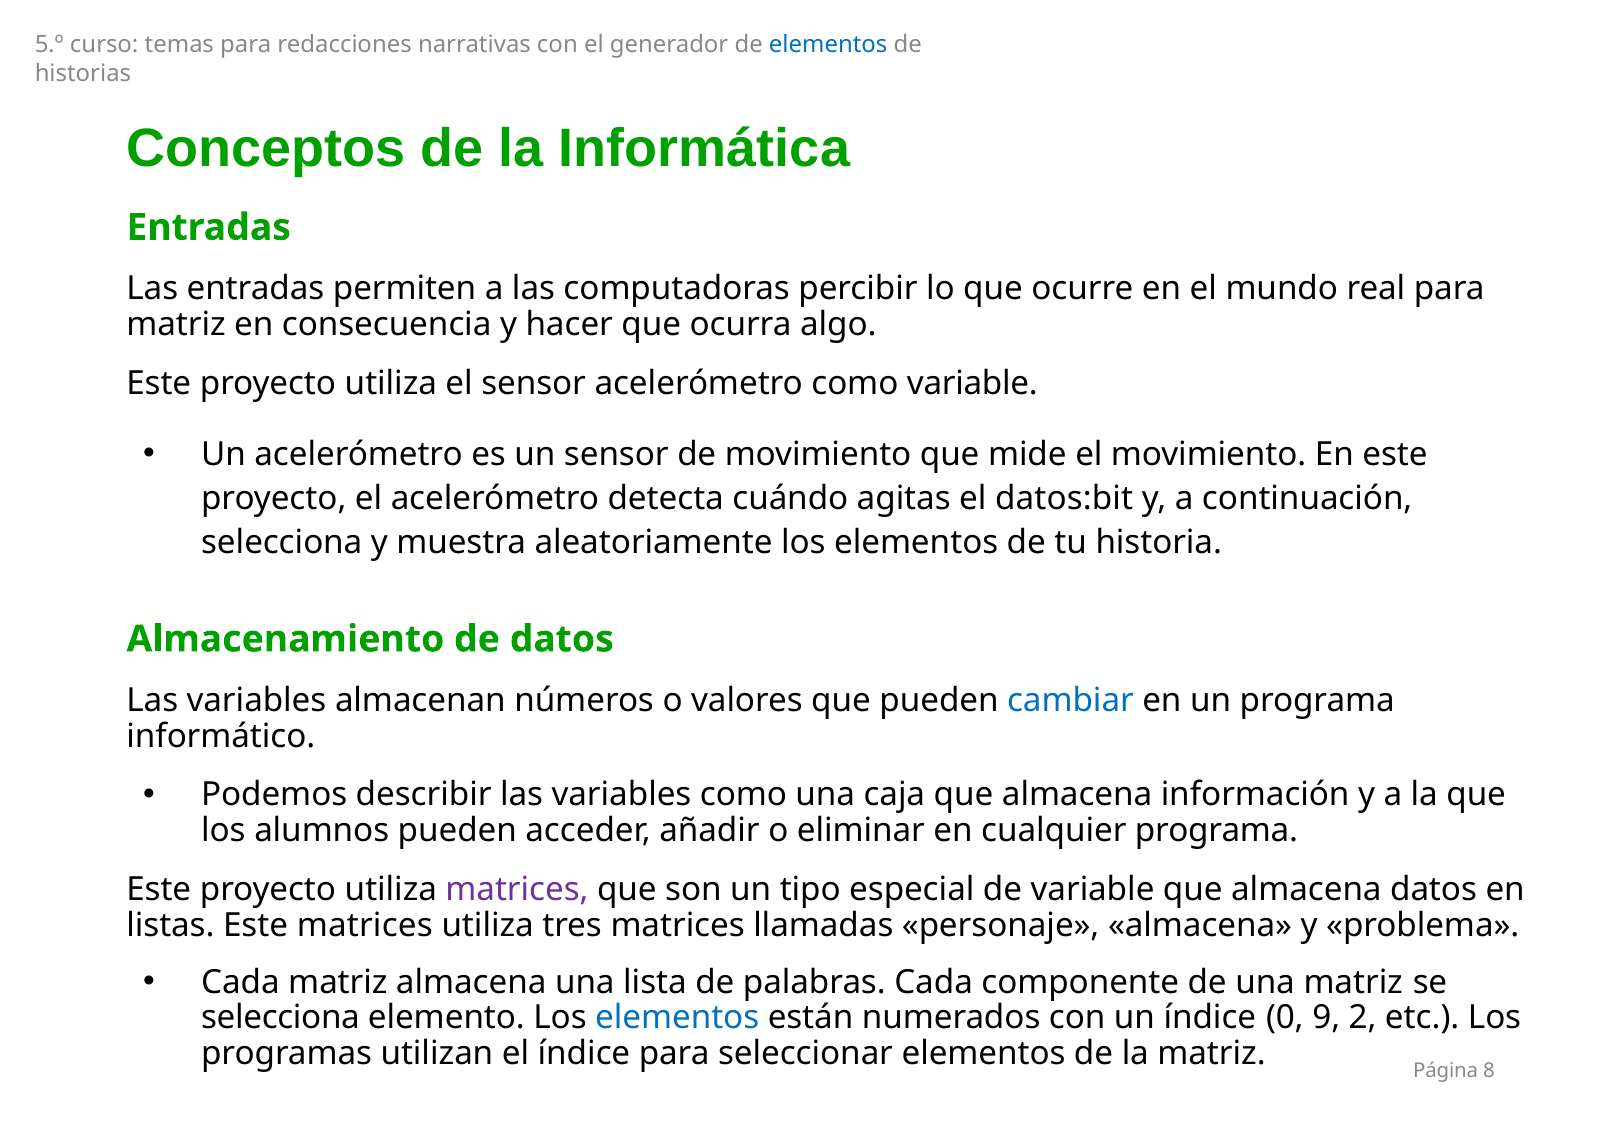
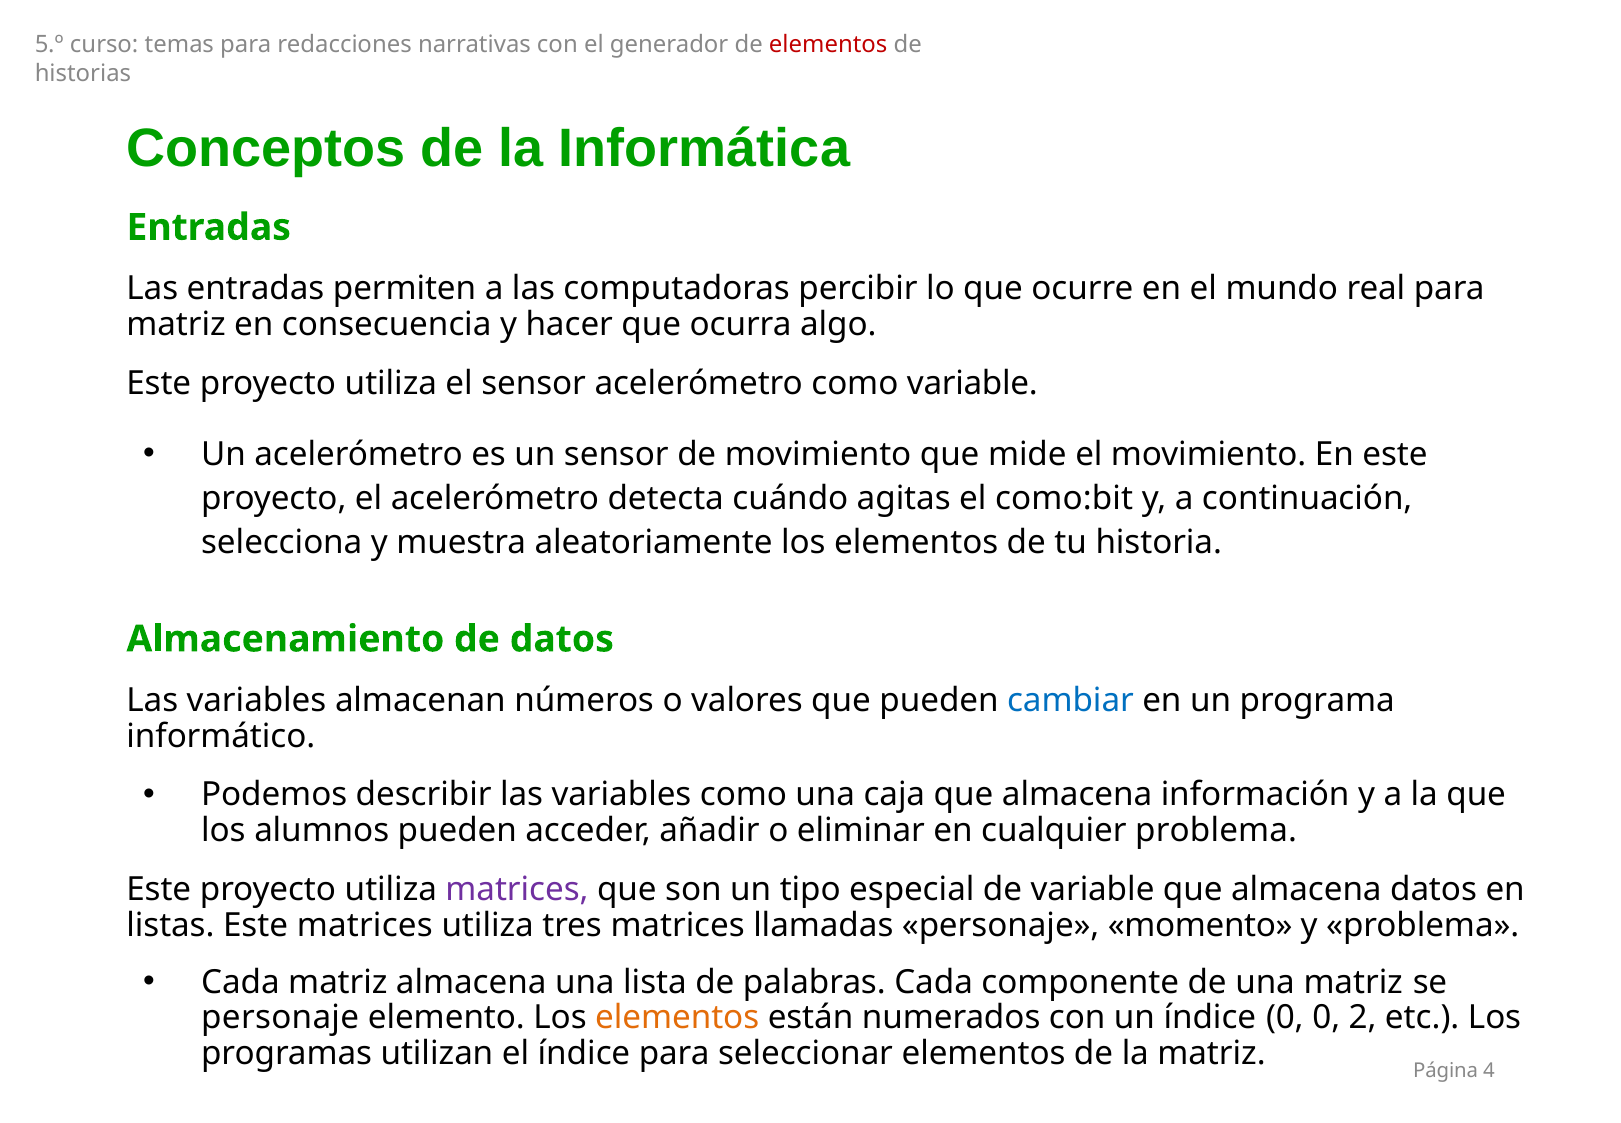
elementos at (828, 45) colour: blue -> red
datos:bit: datos:bit -> como:bit
cualquier programa: programa -> problema
personaje almacena: almacena -> momento
selecciona at (280, 1017): selecciona -> personaje
elementos at (677, 1017) colour: blue -> orange
0 9: 9 -> 0
8: 8 -> 4
